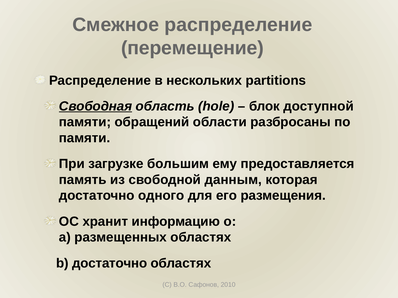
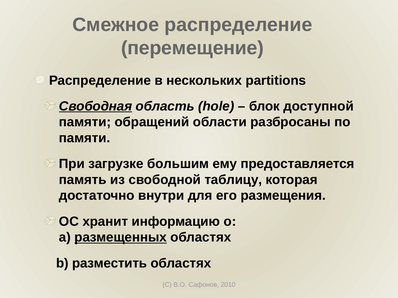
данным: данным -> таблицу
одного: одного -> внутри
размещенных underline: none -> present
b достаточно: достаточно -> разместить
